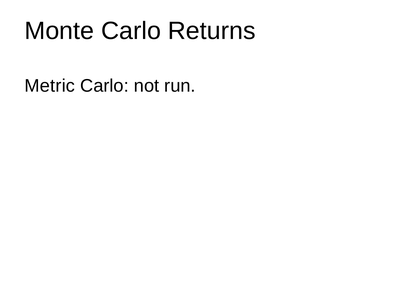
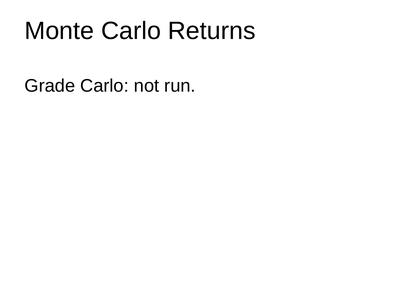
Metric: Metric -> Grade
